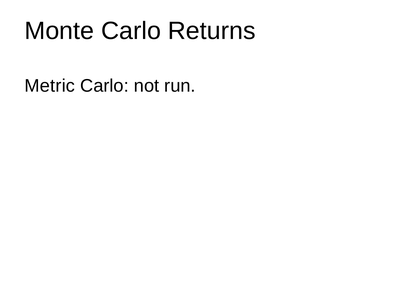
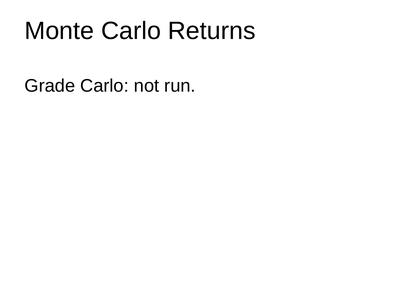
Metric: Metric -> Grade
